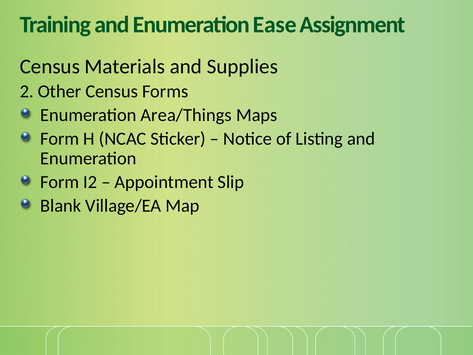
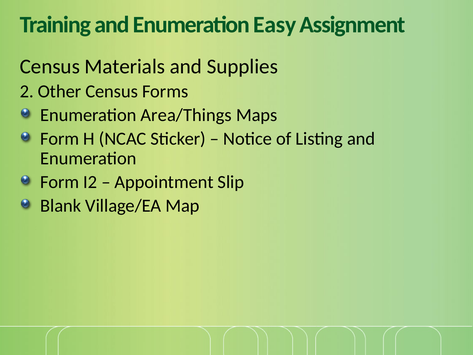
Ease: Ease -> Easy
